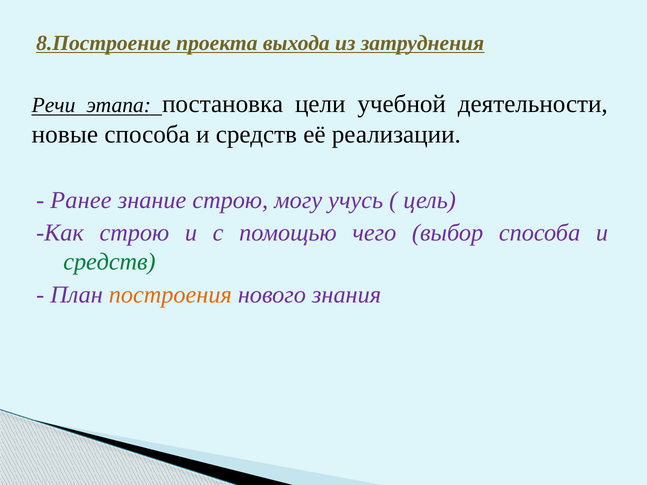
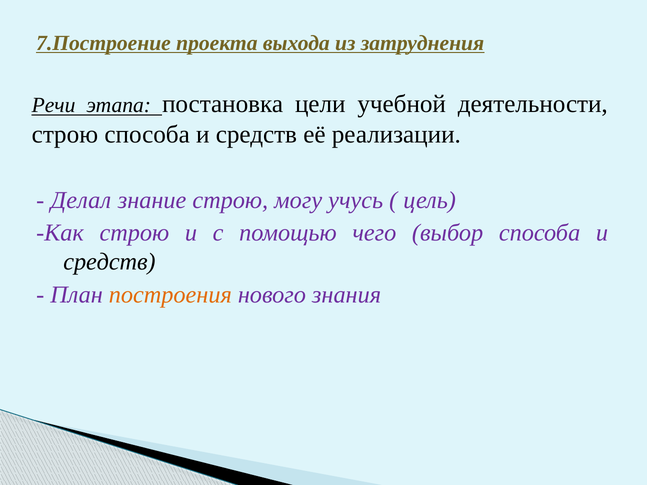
8.Построение: 8.Построение -> 7.Построение
новые at (65, 134): новые -> строю
Ранее: Ранее -> Делал
средств at (109, 262) colour: green -> black
